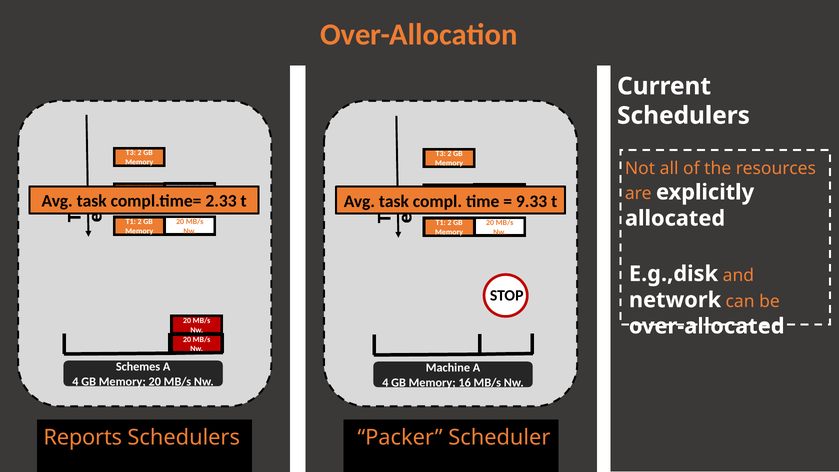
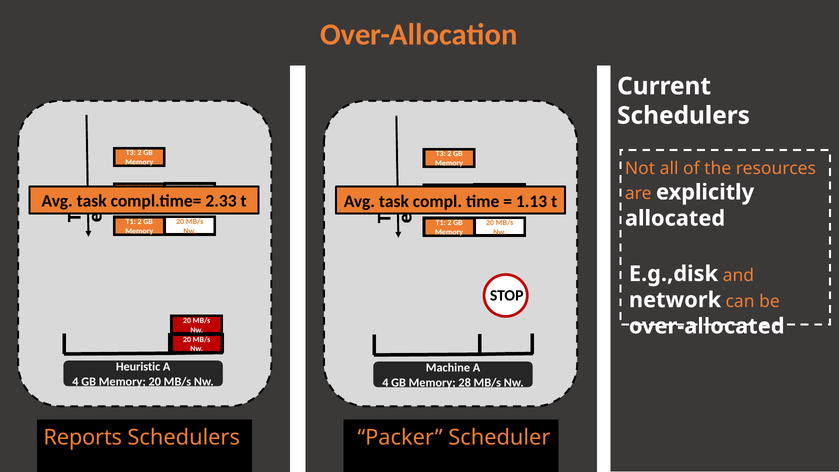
9.33: 9.33 -> 1.13
Schemes: Schemes -> Heuristic
16: 16 -> 28
